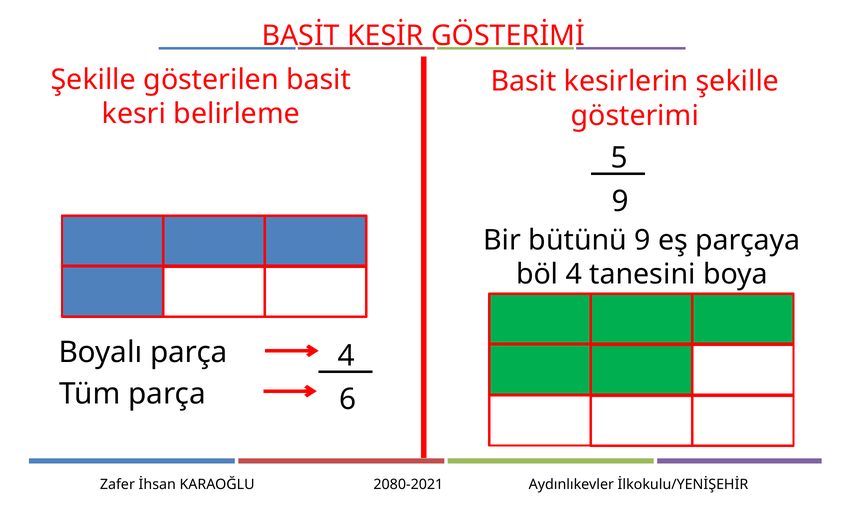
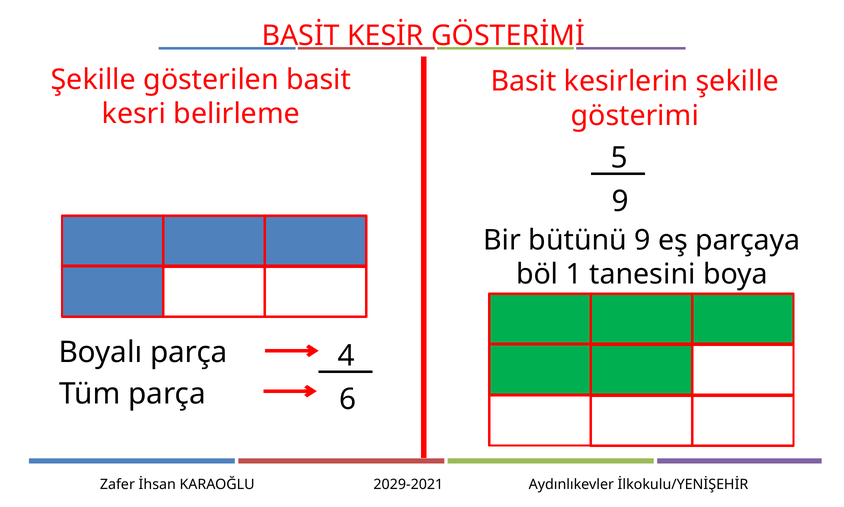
böl 4: 4 -> 1
2080-2021: 2080-2021 -> 2029-2021
